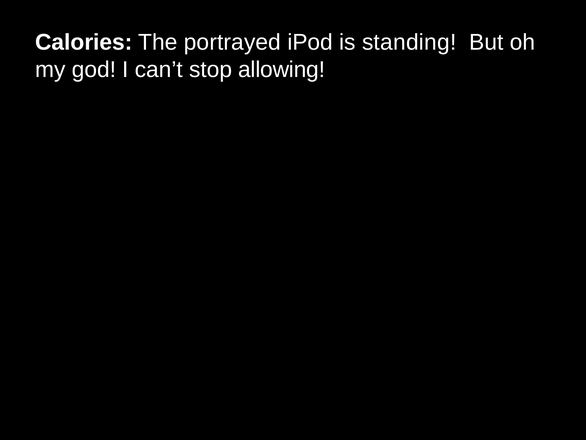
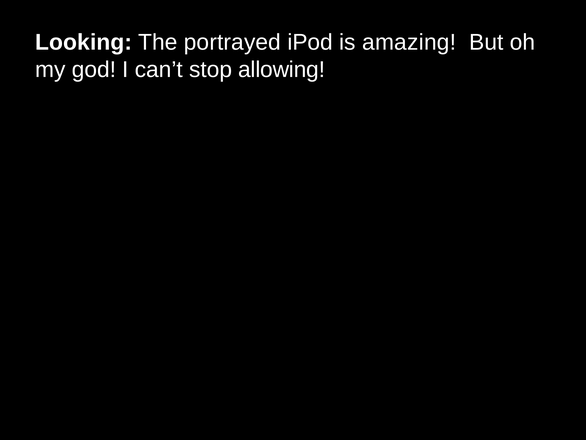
Calories: Calories -> Looking
standing: standing -> amazing
